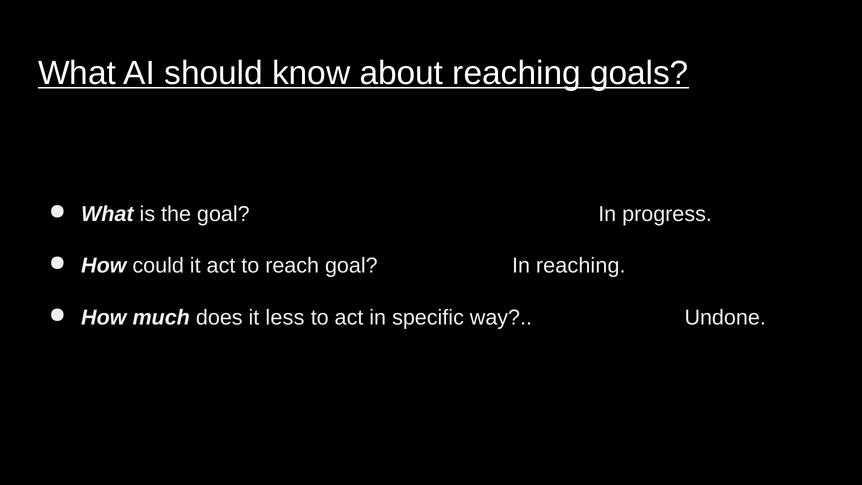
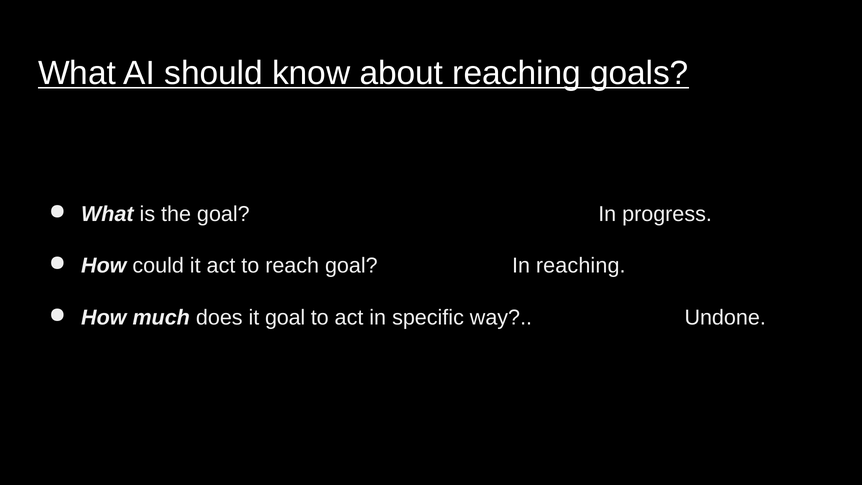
it less: less -> goal
